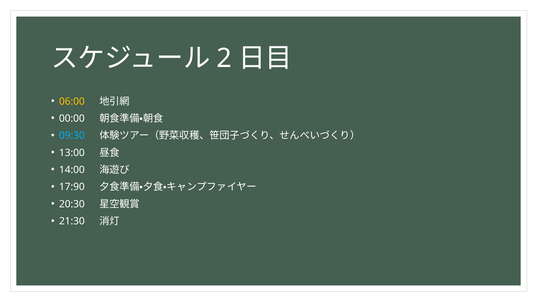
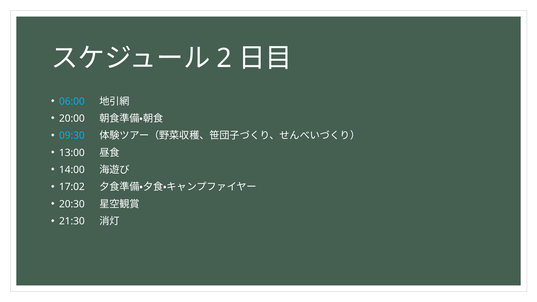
06:00 colour: yellow -> light blue
00:00: 00:00 -> 20:00
17:90: 17:90 -> 17:02
